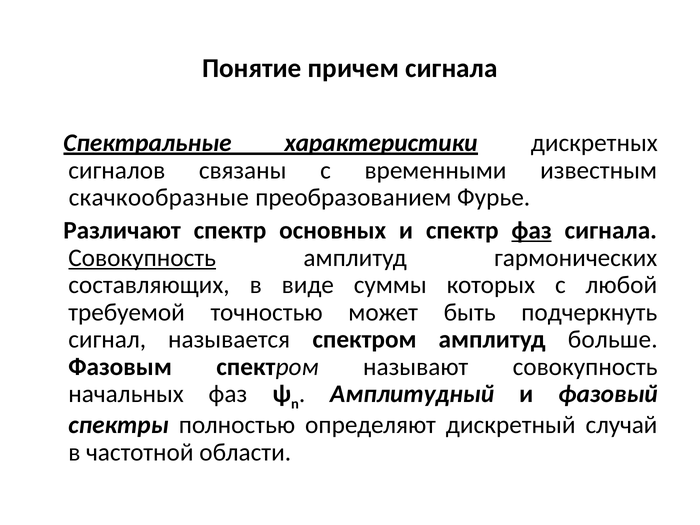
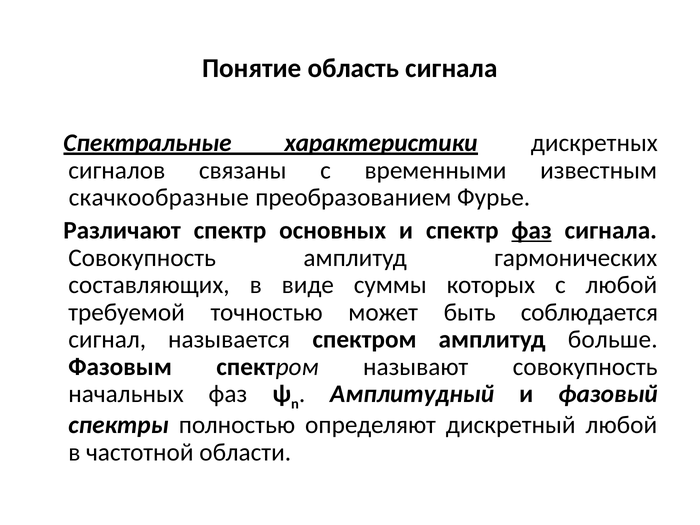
причем: причем -> область
Совокупность at (142, 258) underline: present -> none
подчеркнуть: подчеркнуть -> соблюдается
дискретный случай: случай -> любой
